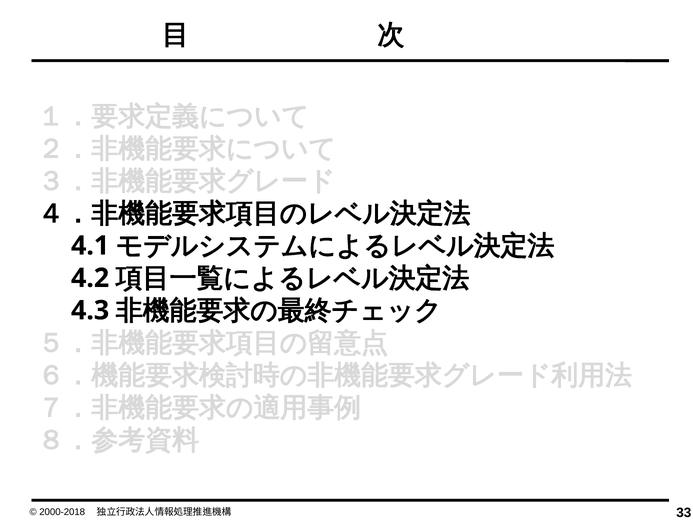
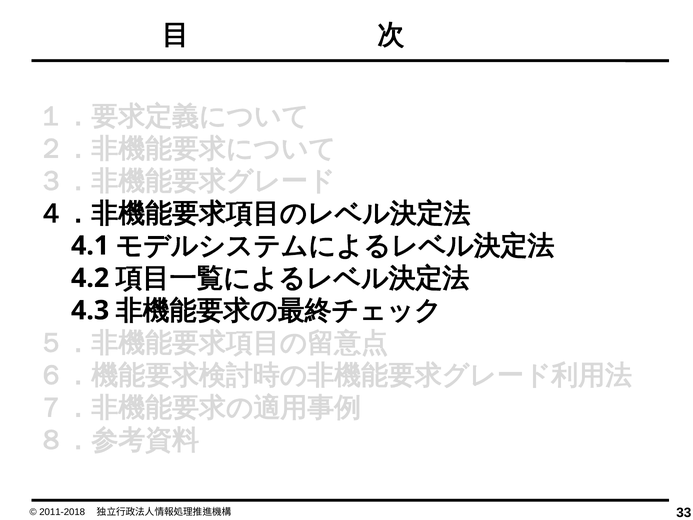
2000-2018: 2000-2018 -> 2011-2018
